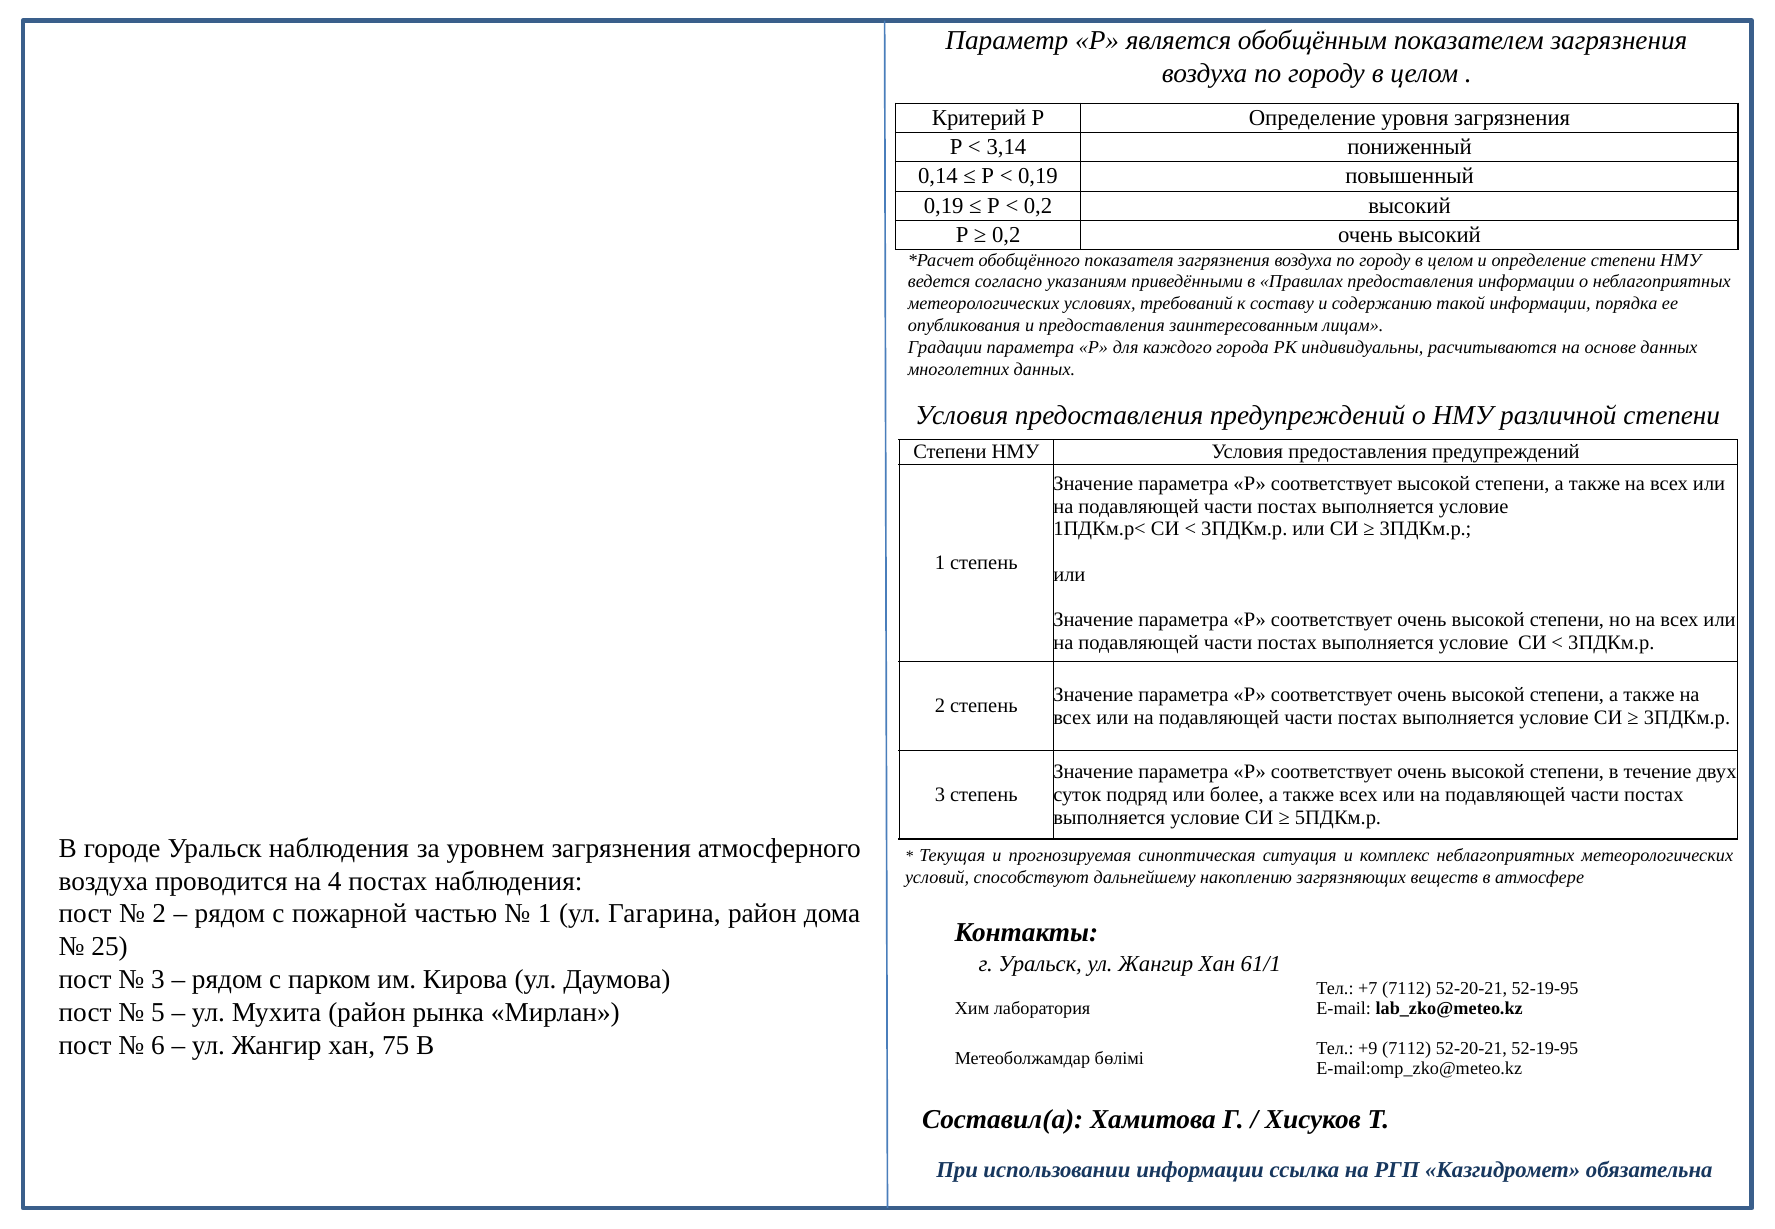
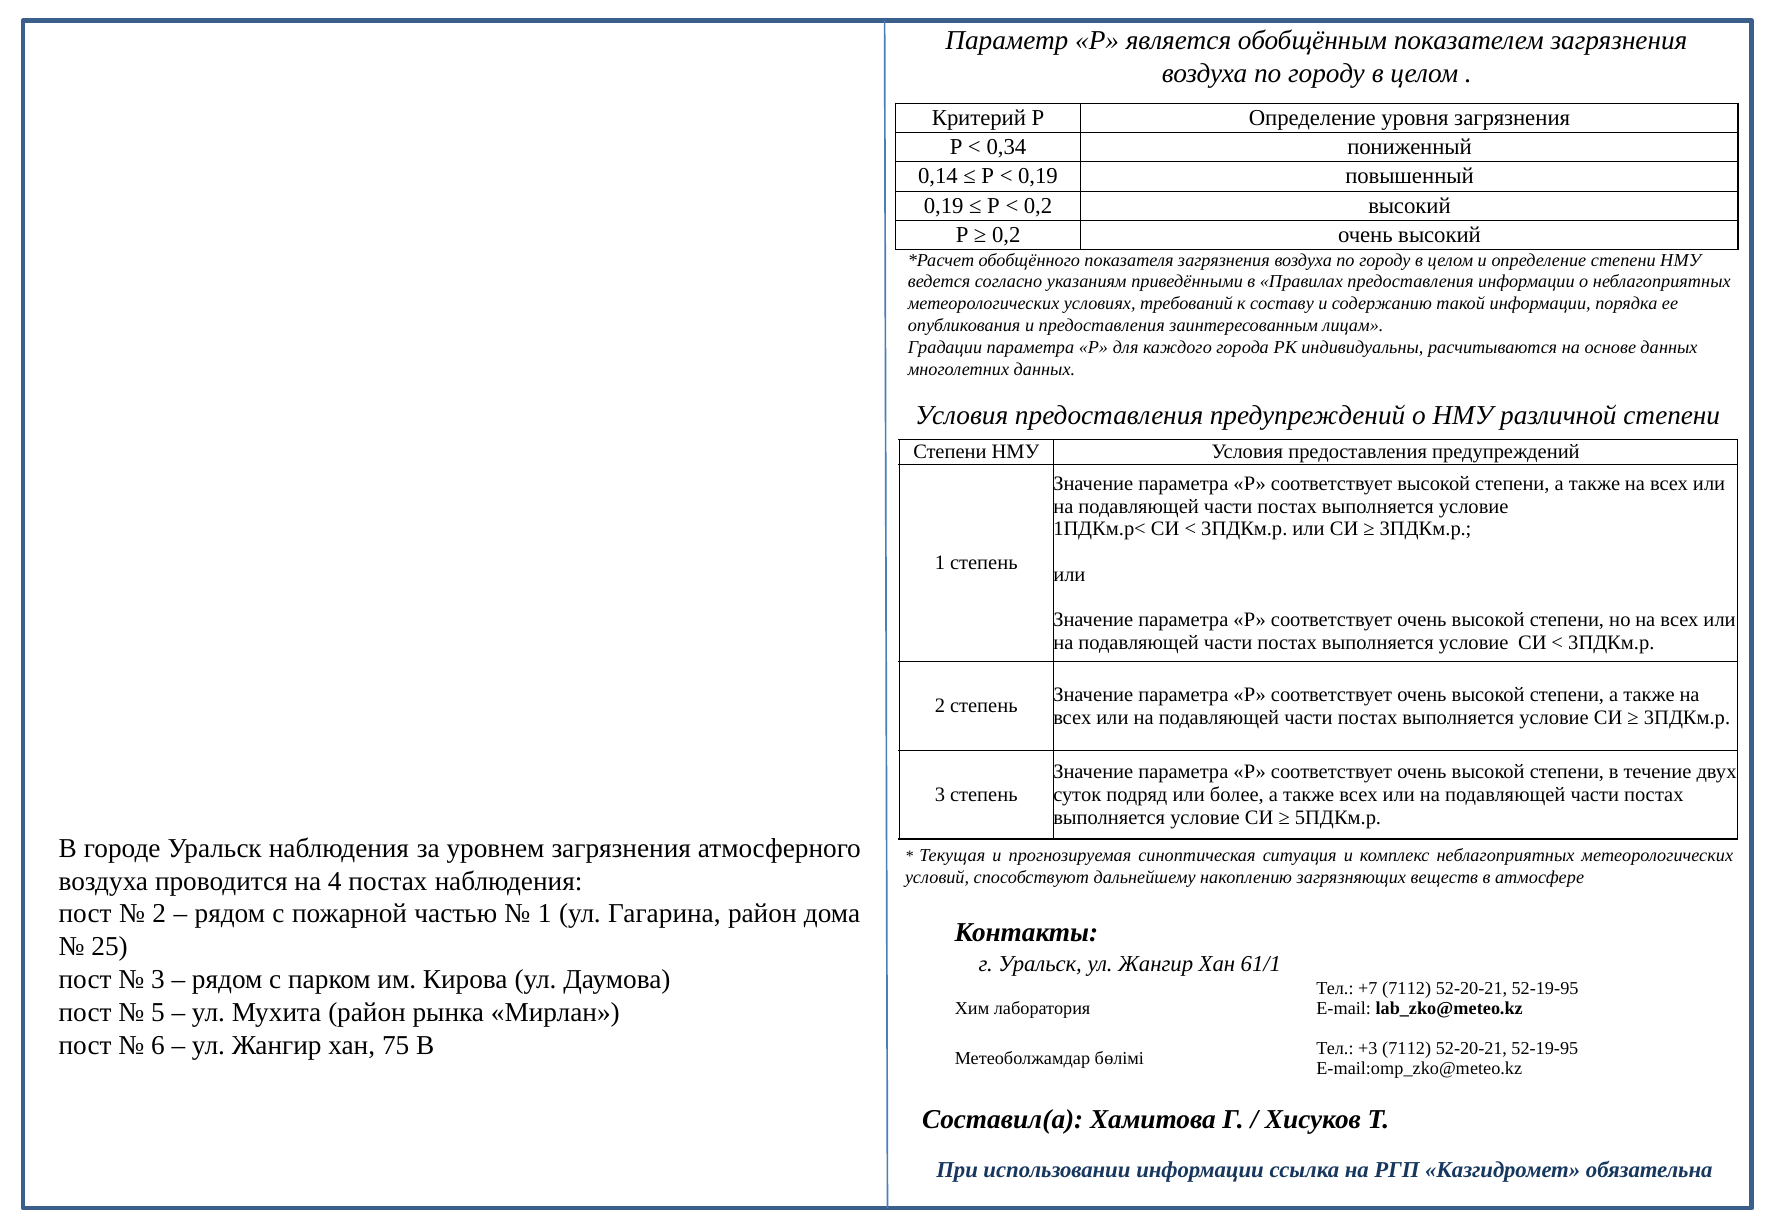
3,14: 3,14 -> 0,34
+9: +9 -> +3
